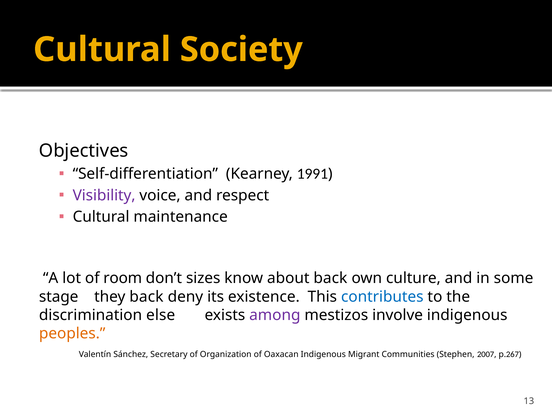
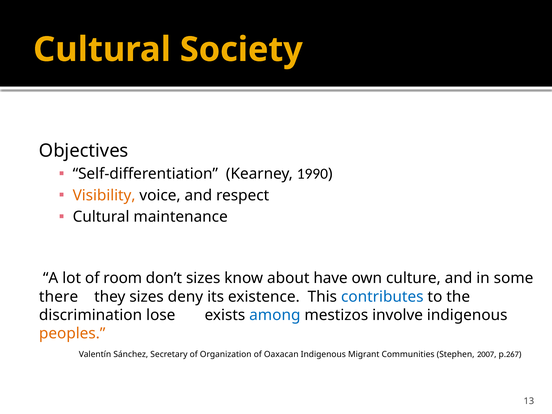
1991: 1991 -> 1990
Visibility colour: purple -> orange
about back: back -> have
stage: stage -> there
they back: back -> sizes
else: else -> lose
among colour: purple -> blue
